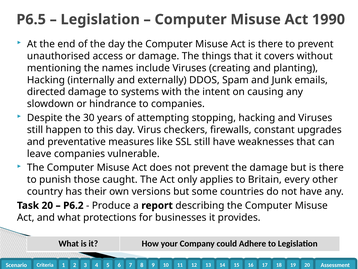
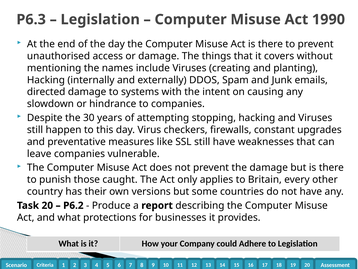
P6.5: P6.5 -> P6.3
